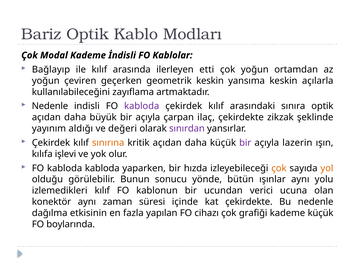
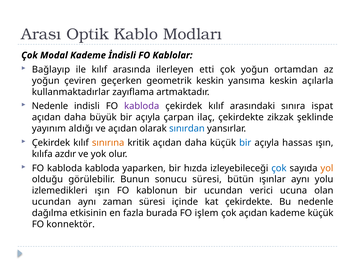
Bariz: Bariz -> Arası
kullanılabileceğini: kullanılabileceğini -> kullanmaktadırlar
sınıra optik: optik -> ispat
ve değeri: değeri -> açıdan
sınırdan colour: purple -> blue
bir at (245, 143) colour: purple -> blue
lazerin: lazerin -> hassas
işlevi: işlevi -> azdır
çok at (279, 168) colour: orange -> blue
sonucu yönde: yönde -> süresi
izlemedikleri kılıf: kılıf -> ışın
konektör at (52, 202): konektör -> ucundan
yapılan: yapılan -> burada
cihazı: cihazı -> işlem
çok grafiği: grafiği -> açıdan
boylarında: boylarında -> konnektör
